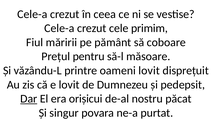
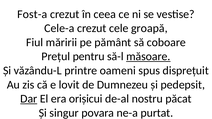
Cele-a at (32, 14): Cele-a -> Fost-a
primim: primim -> groapă
măsoare underline: none -> present
oameni lovit: lovit -> spus
